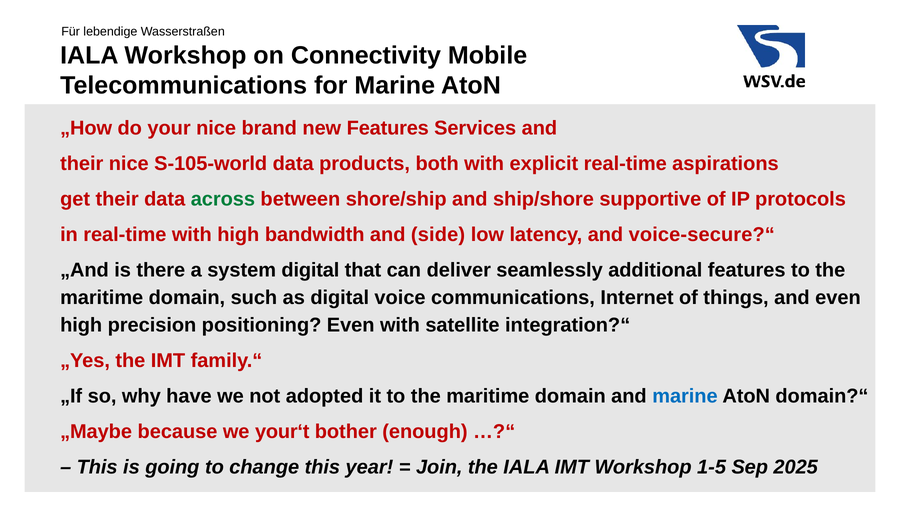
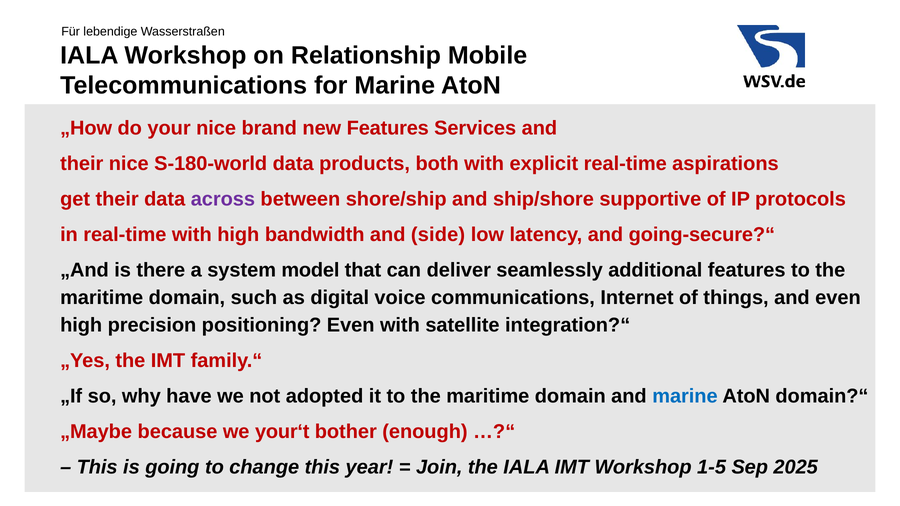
Connectivity: Connectivity -> Relationship
S-105-world: S-105-world -> S-180-world
across colour: green -> purple
voice-secure?“: voice-secure?“ -> going-secure?“
system digital: digital -> model
